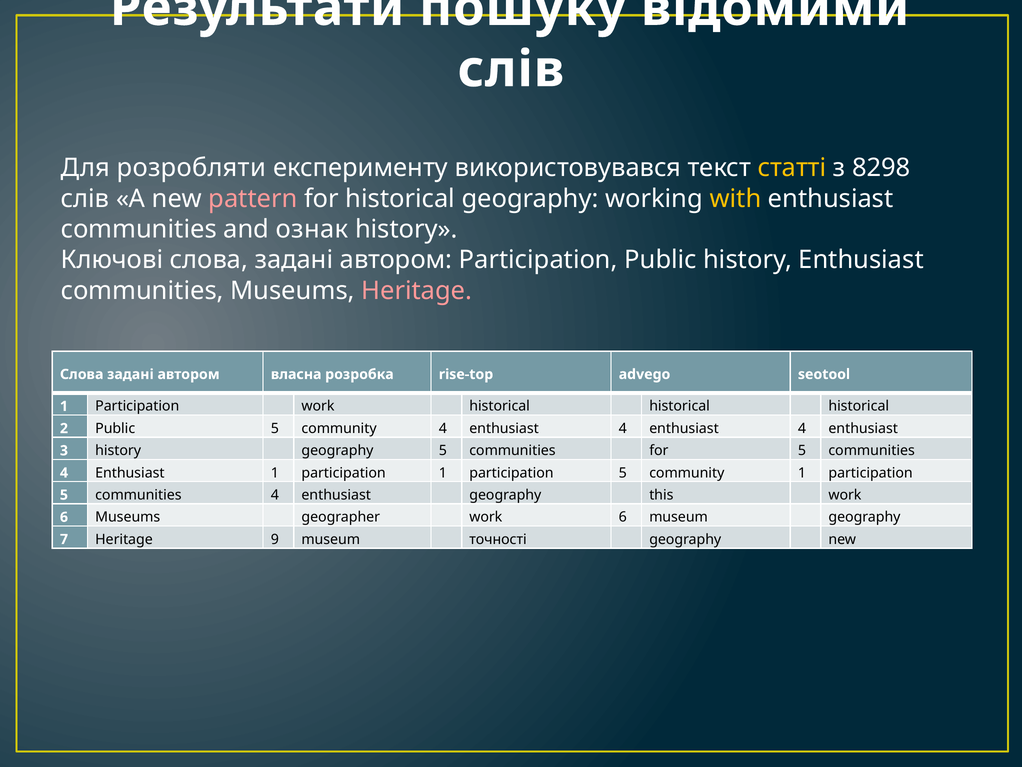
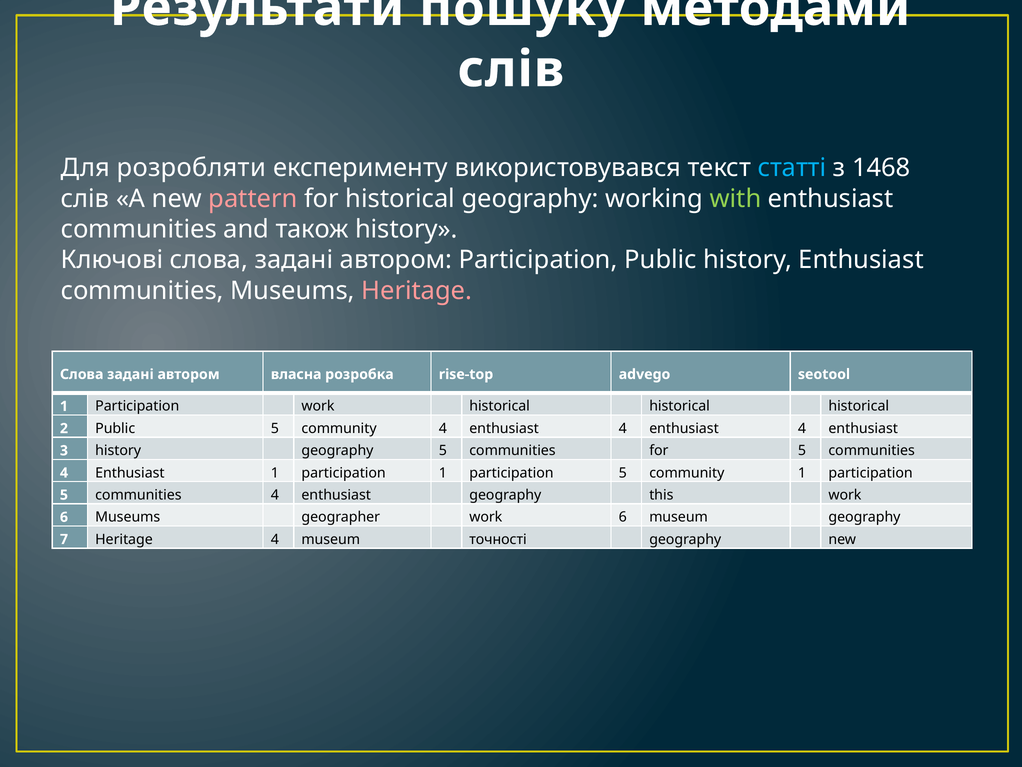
відомими: відомими -> методами
статті colour: yellow -> light blue
8298: 8298 -> 1468
with colour: yellow -> light green
ознак: ознак -> також
Heritage 9: 9 -> 4
